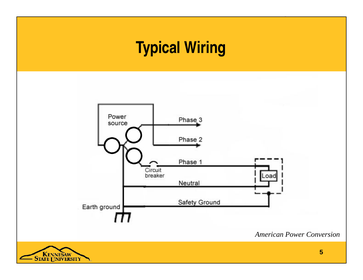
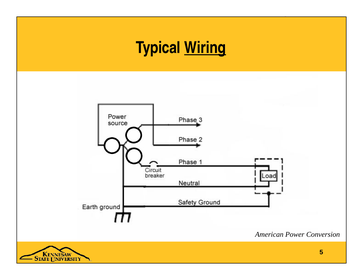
Wiring underline: none -> present
